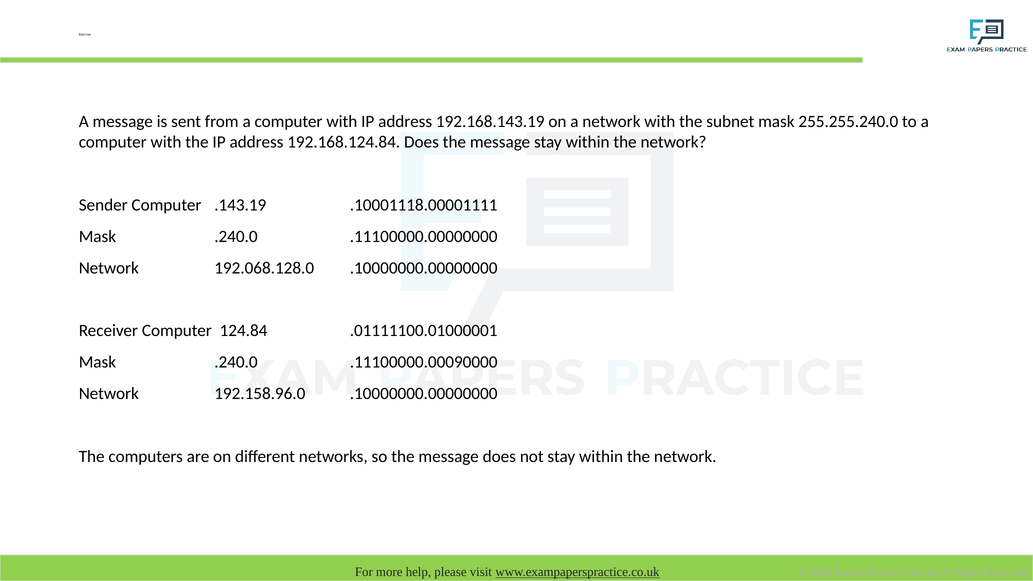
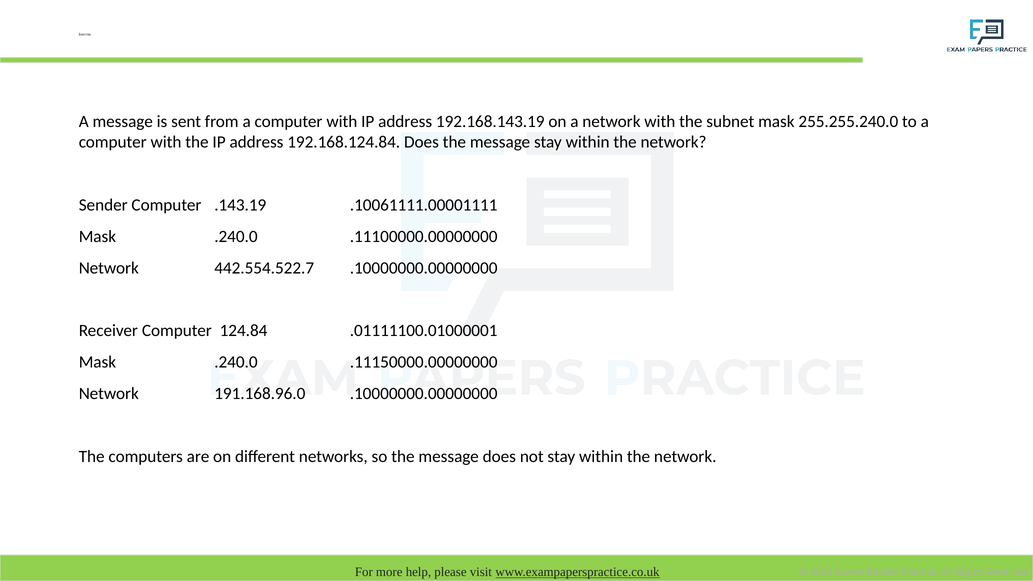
.10001118.00001111: .10001118.00001111 -> .10061111.00001111
192.068.128.0: 192.068.128.0 -> 442.554.522.7
.11100000.00090000: .11100000.00090000 -> .11150000.00000000
192.158.96.0: 192.158.96.0 -> 191.168.96.0
